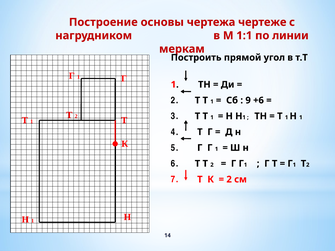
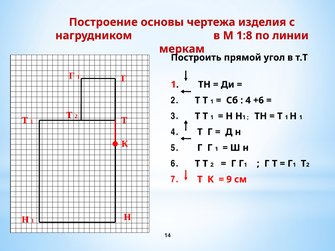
чертеже: чертеже -> изделия
1:1: 1:1 -> 1:8
9 at (248, 100): 9 -> 4
2 at (229, 180): 2 -> 9
